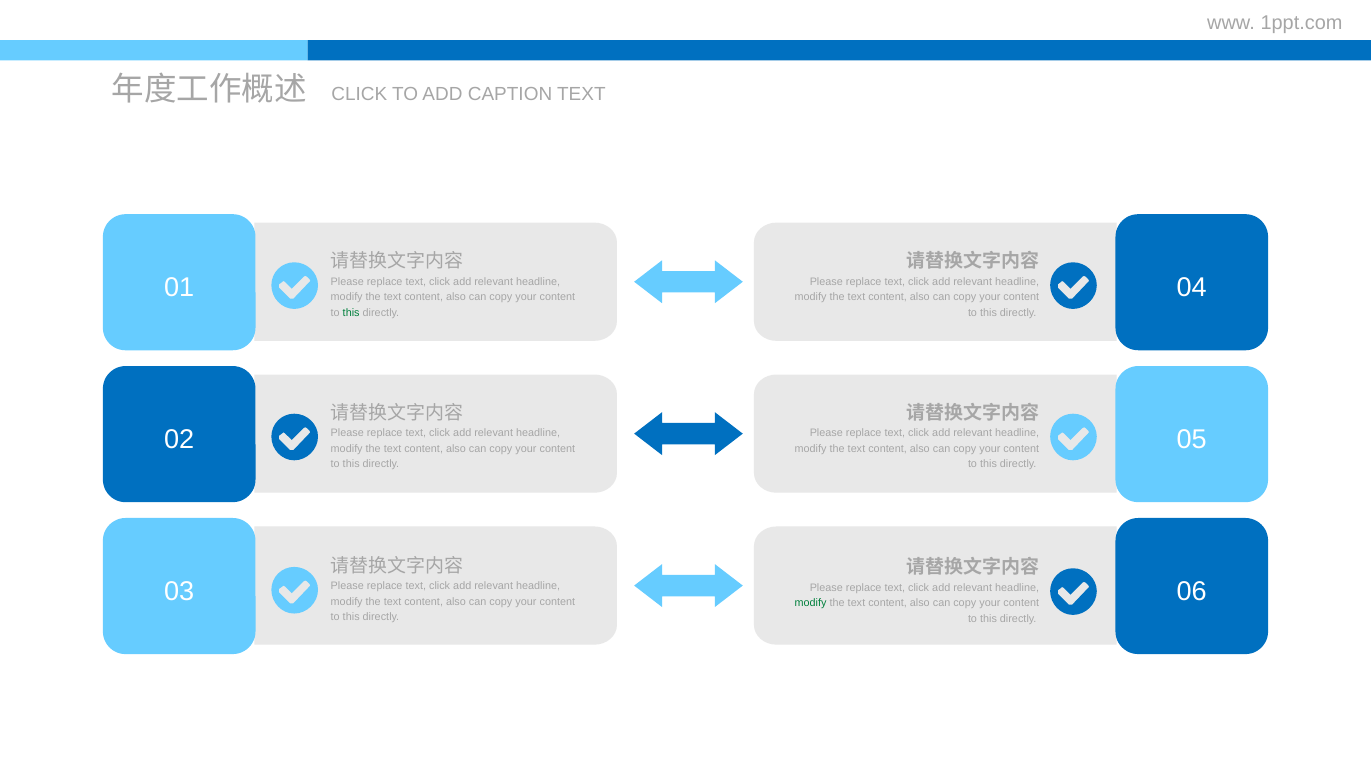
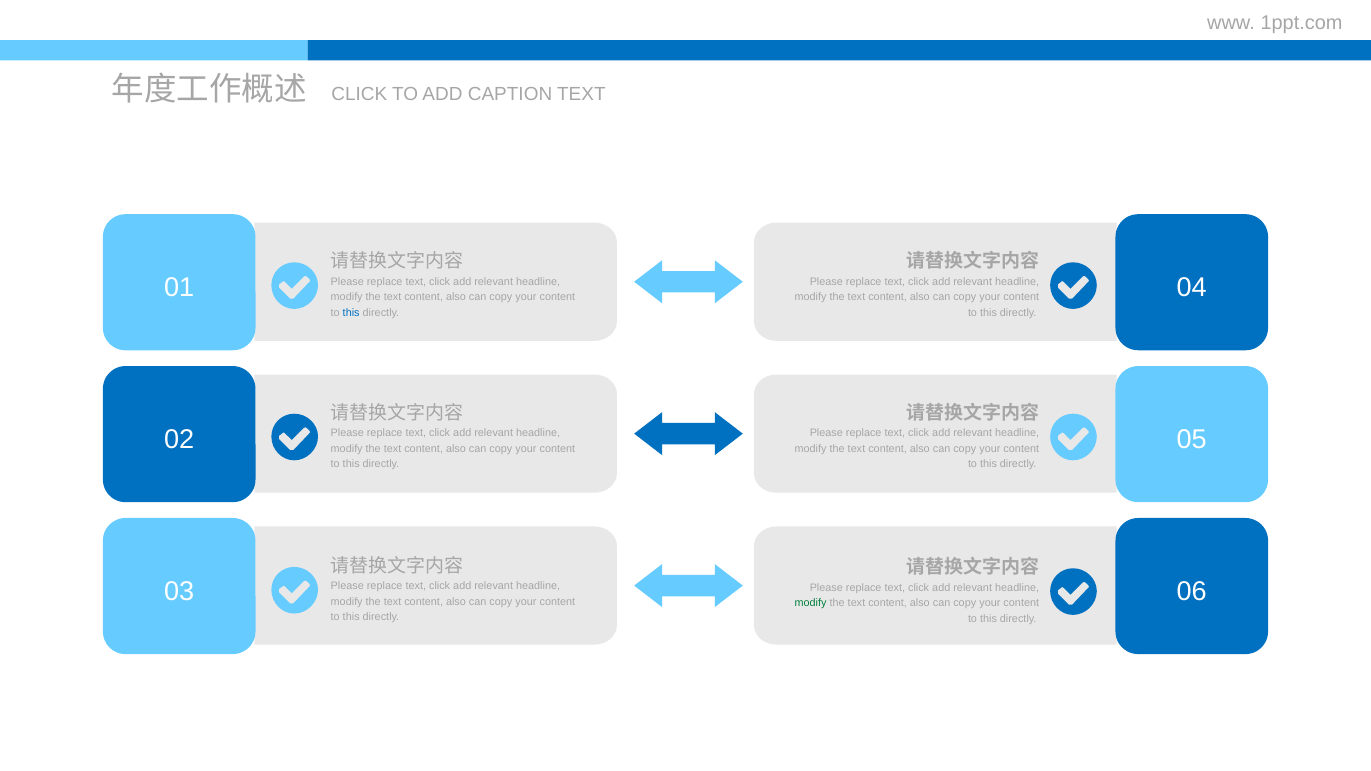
this at (351, 313) colour: green -> blue
